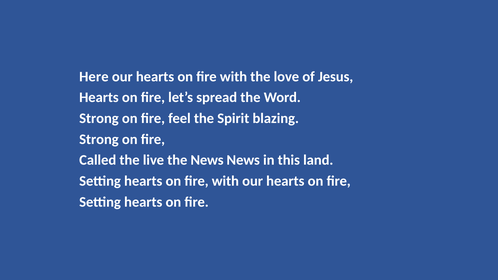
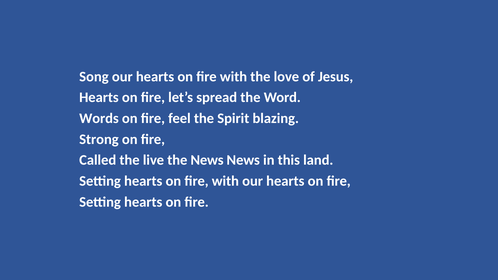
Here: Here -> Song
Strong at (99, 118): Strong -> Words
